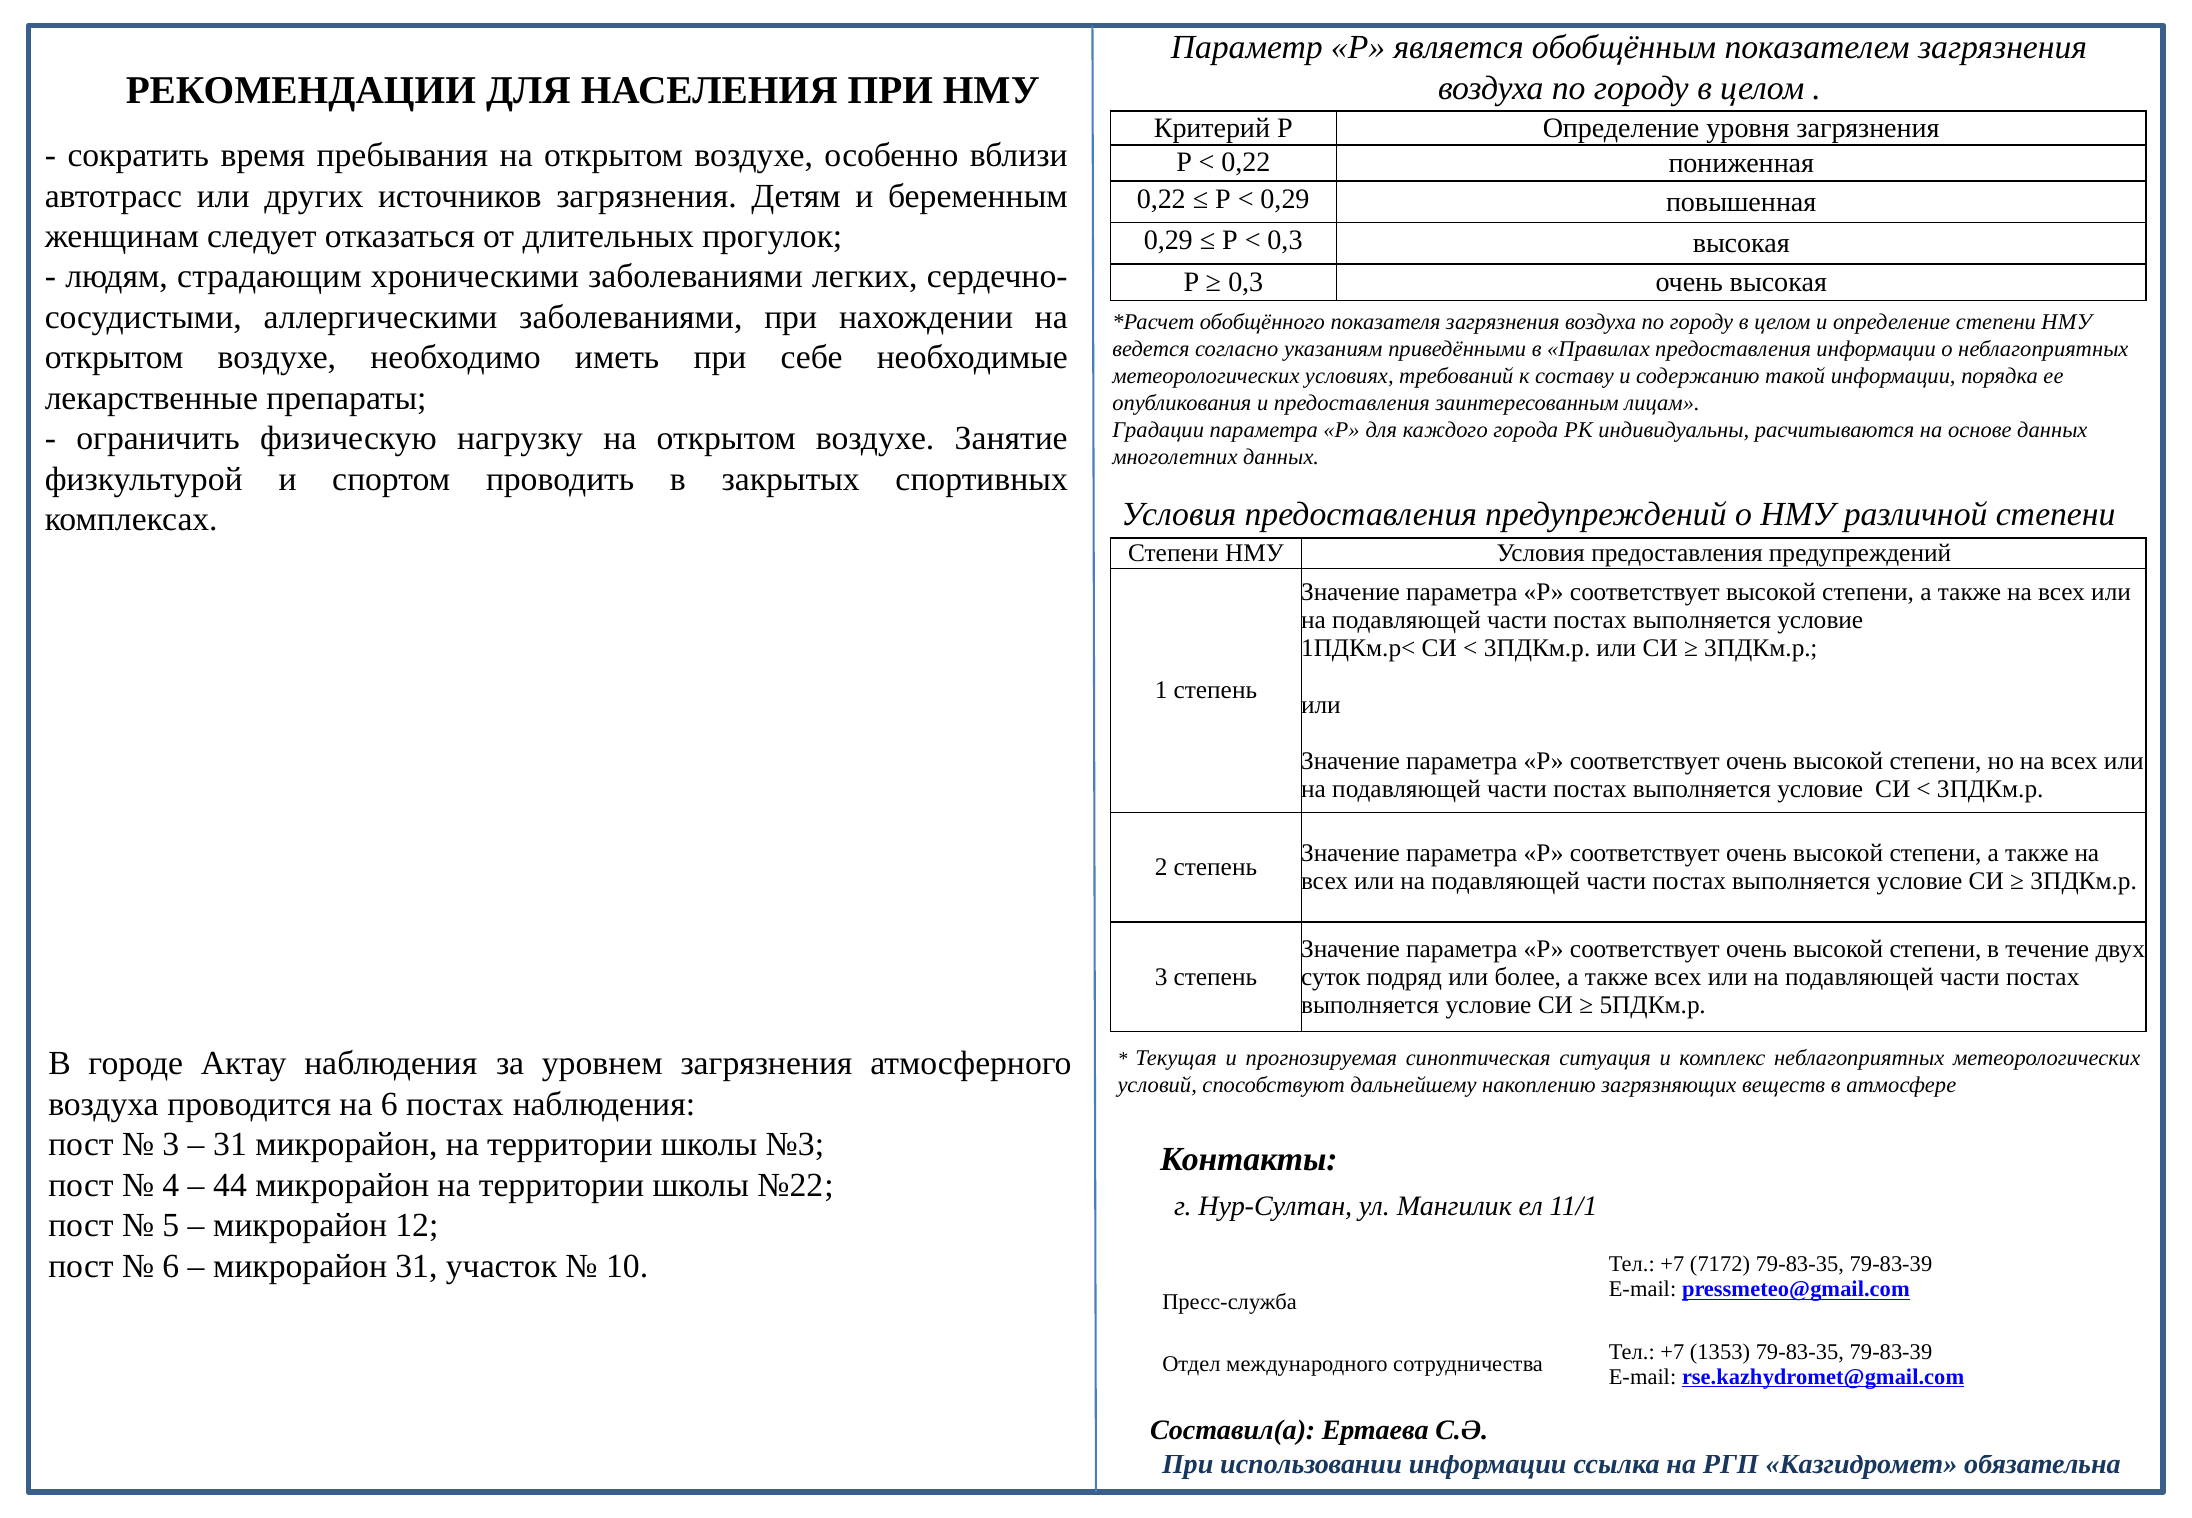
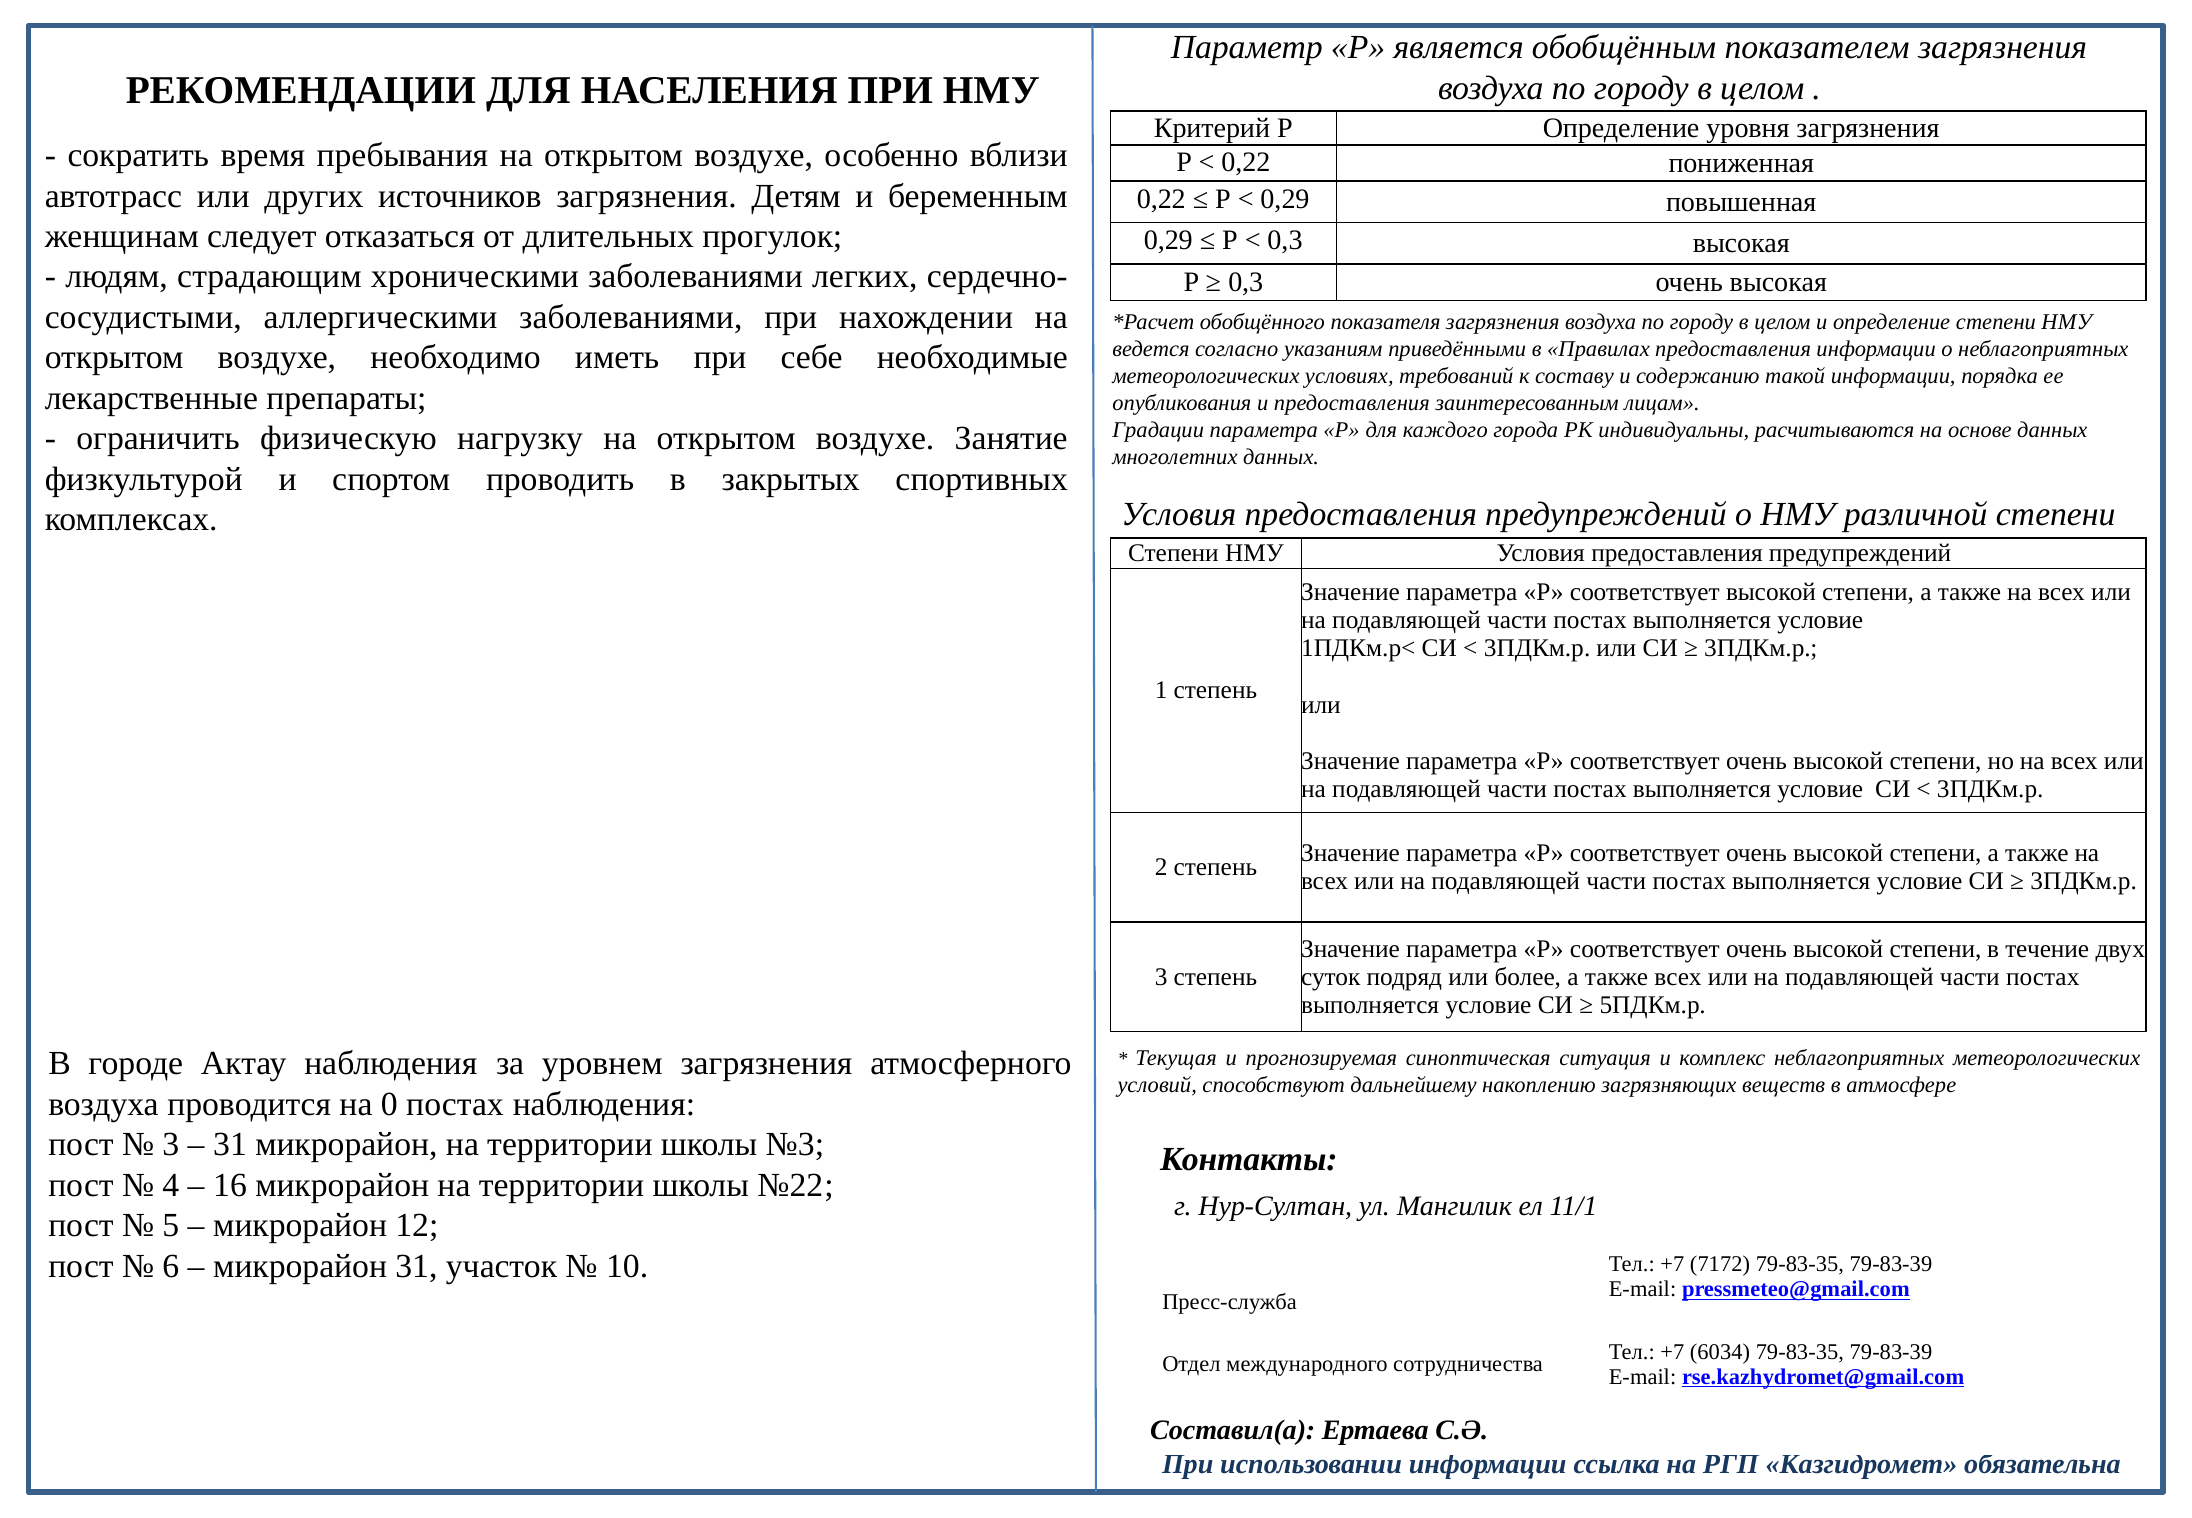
на 6: 6 -> 0
44: 44 -> 16
1353: 1353 -> 6034
